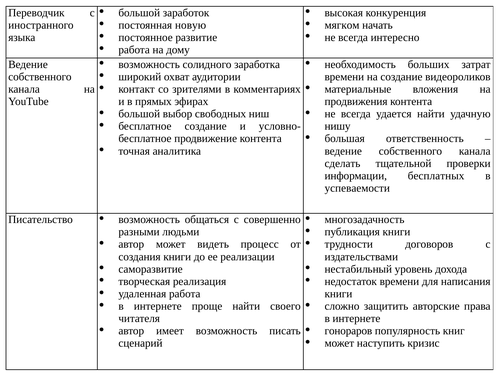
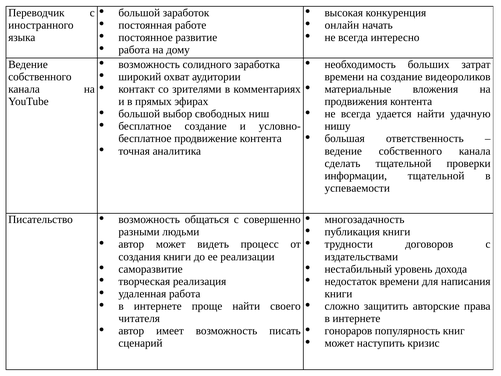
новую: новую -> работе
мягком: мягком -> онлайн
информации бесплатных: бесплатных -> тщательной
